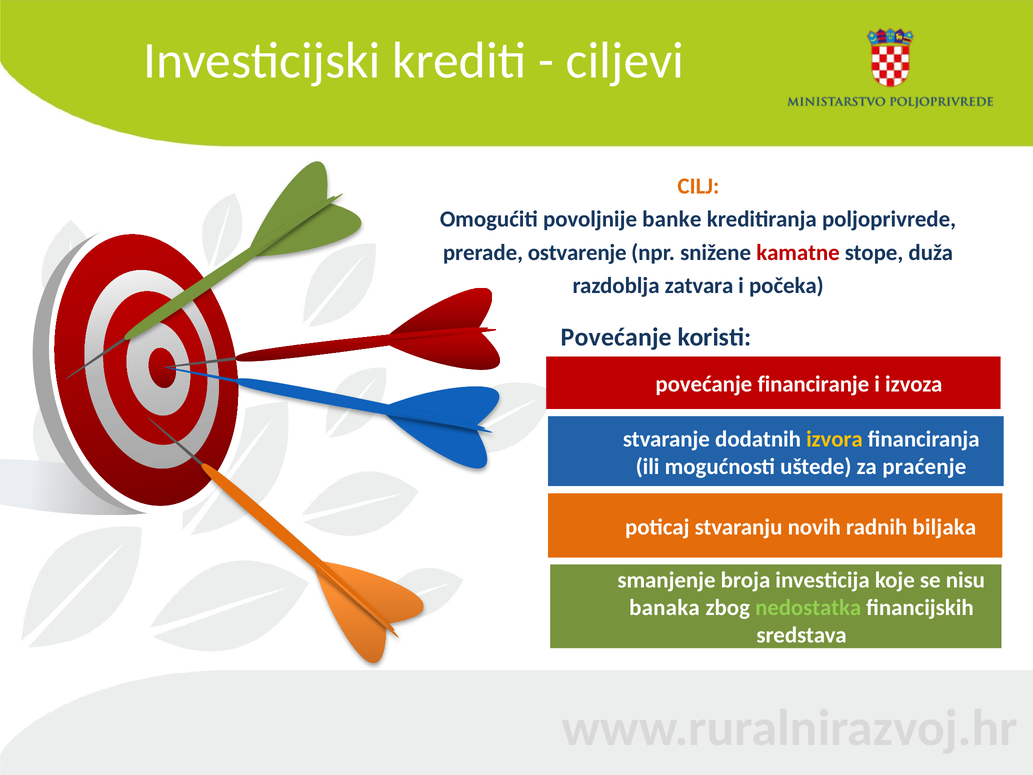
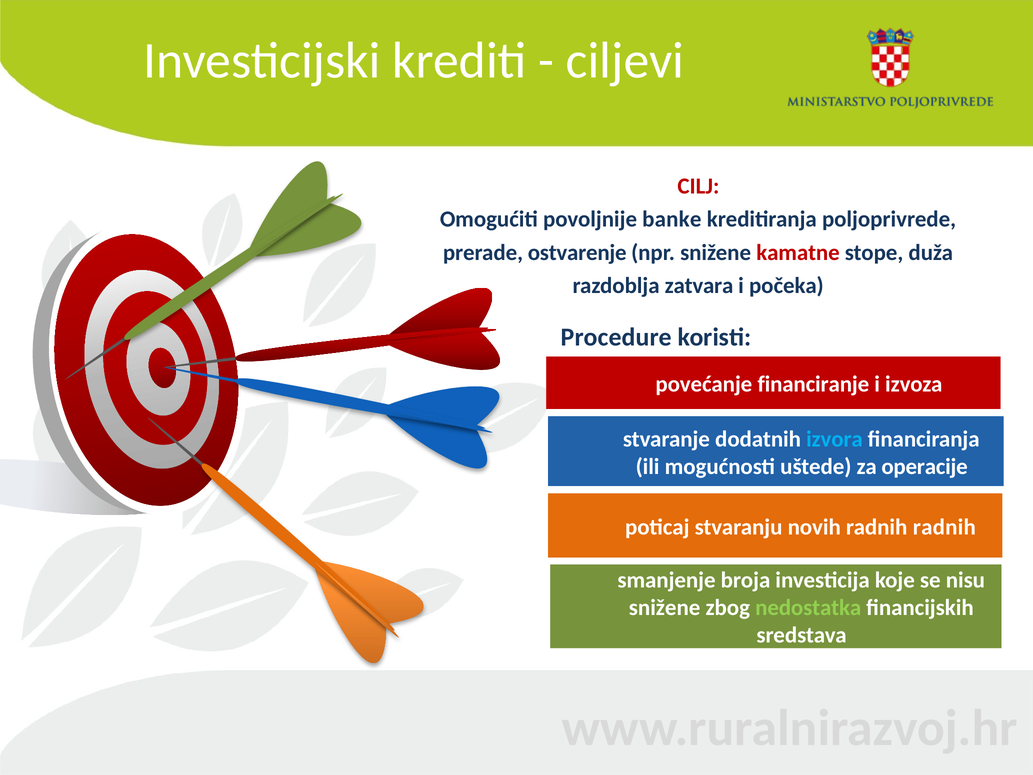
CILJ colour: orange -> red
Povećanje at (616, 337): Povećanje -> Procedure
izvora colour: yellow -> light blue
praćenje: praćenje -> operacije
radnih biljaka: biljaka -> radnih
banaka at (664, 608): banaka -> snižene
